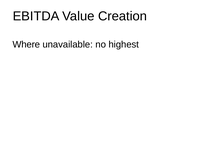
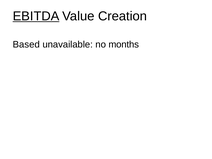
EBITDA underline: none -> present
Where: Where -> Based
highest: highest -> months
